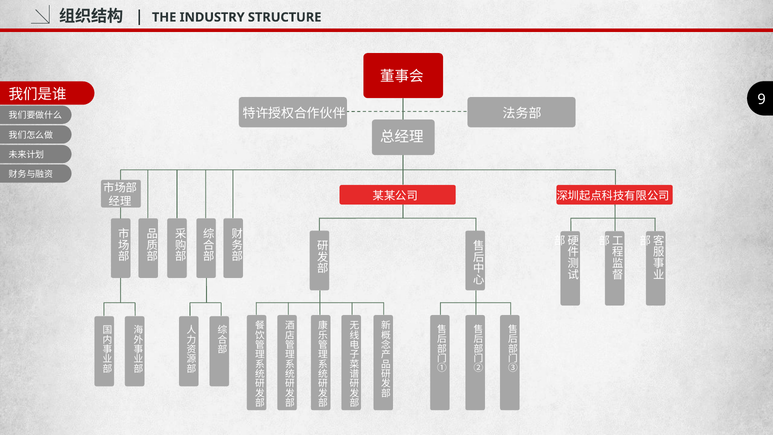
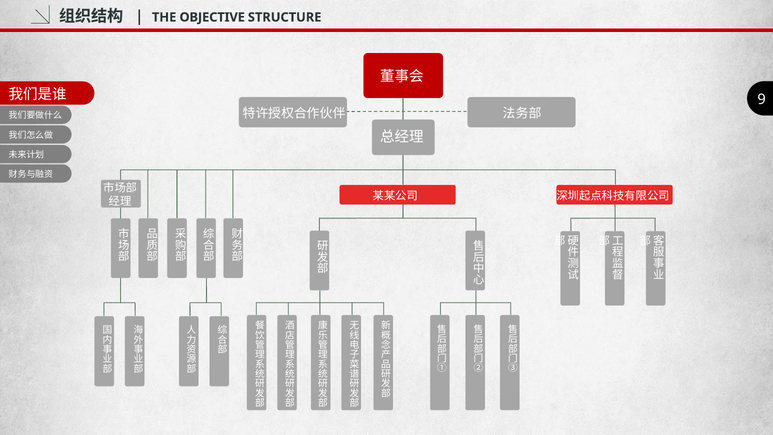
INDUSTRY: INDUSTRY -> OBJECTIVE
